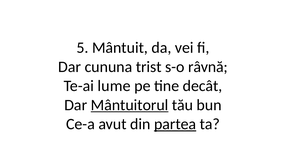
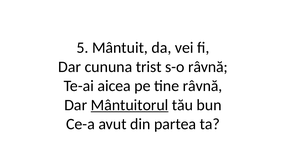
lume: lume -> aicea
tine decât: decât -> râvnă
partea underline: present -> none
